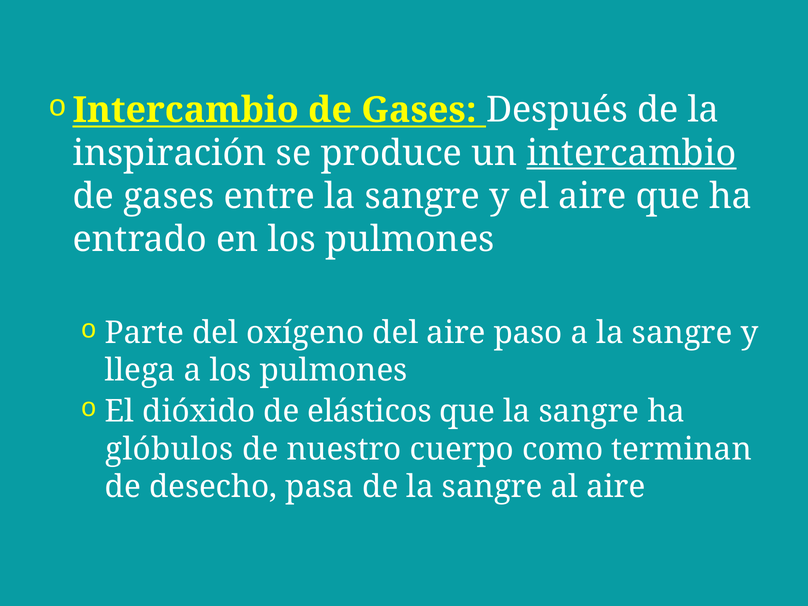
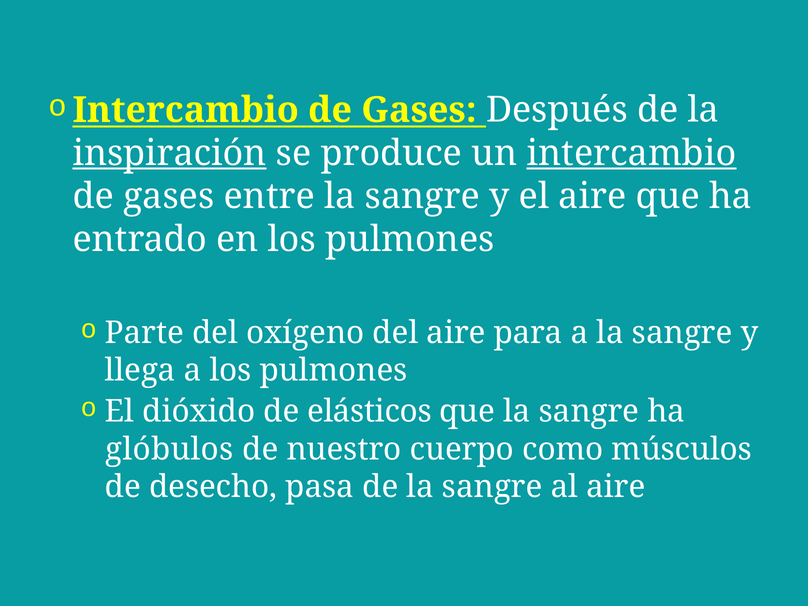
inspiración underline: none -> present
paso: paso -> para
terminan: terminan -> músculos
